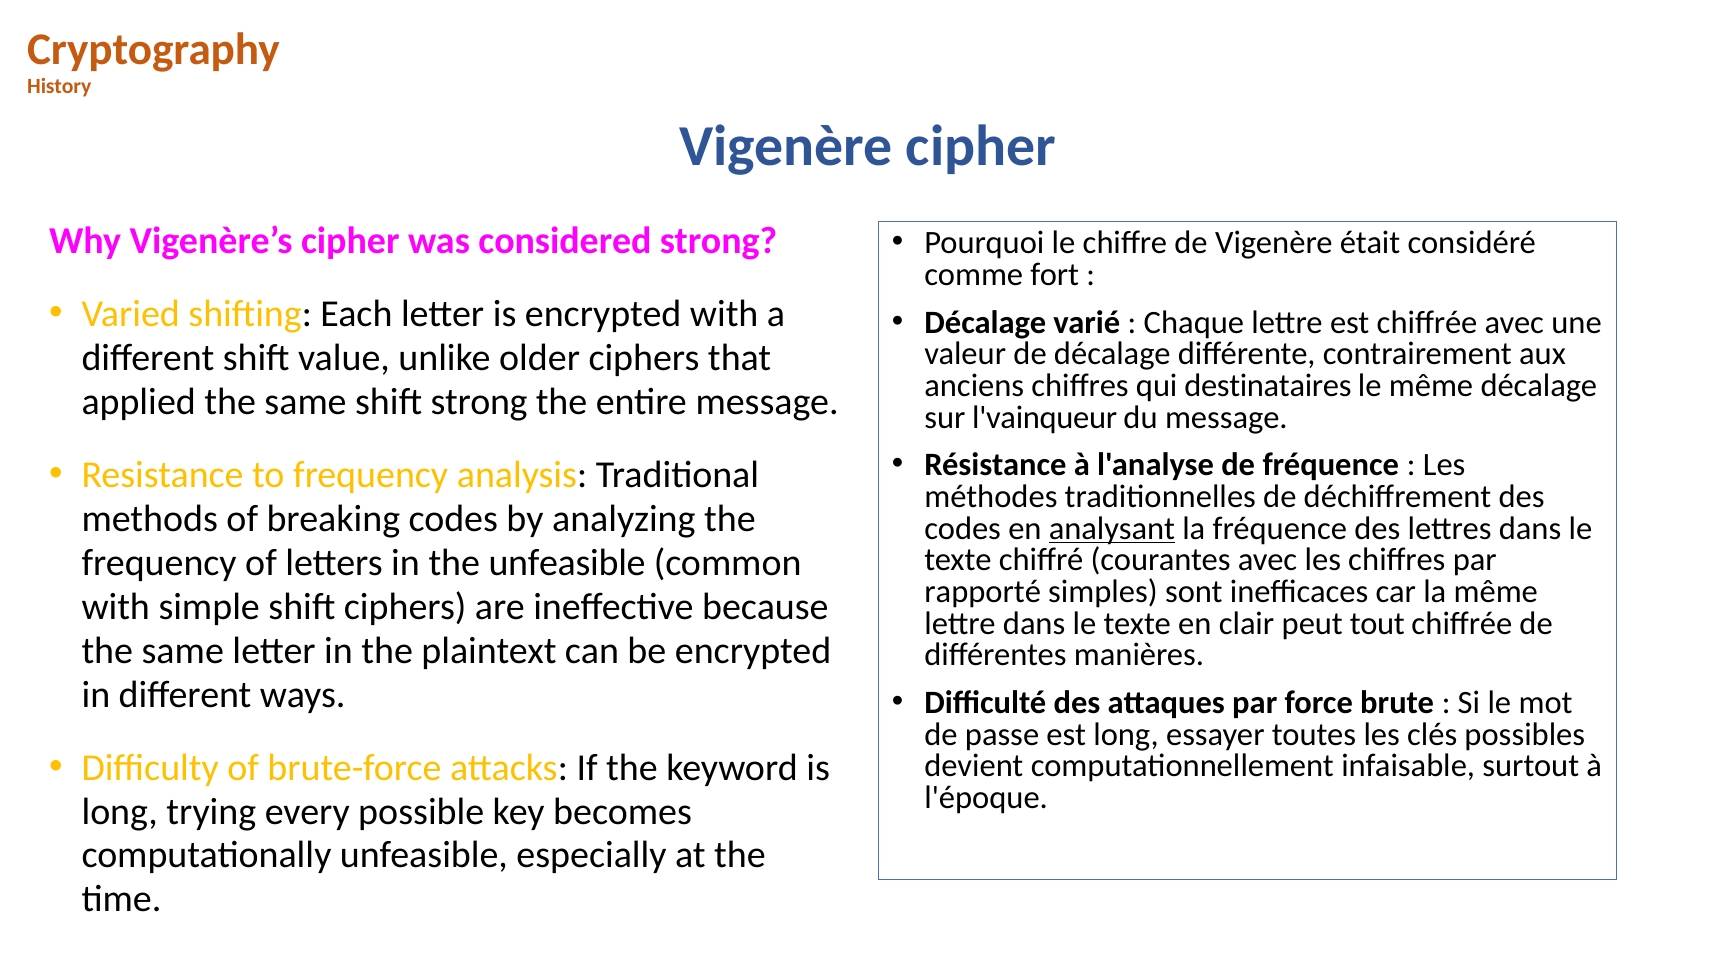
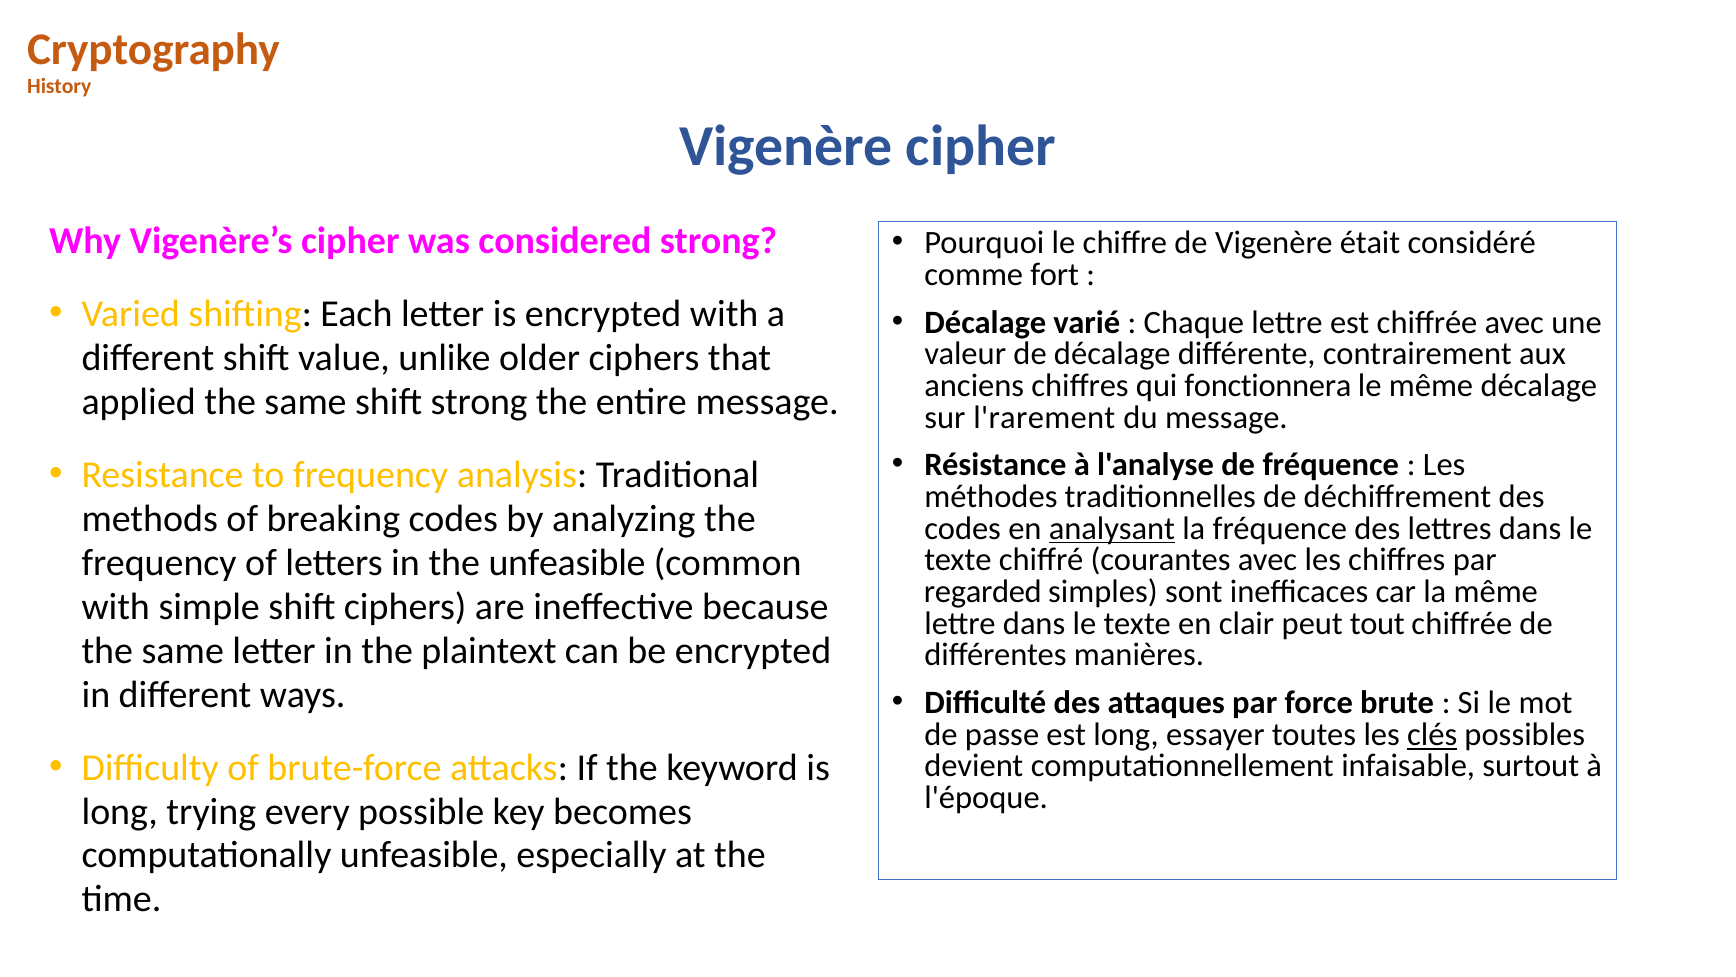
destinataires: destinataires -> fonctionnera
l'vainqueur: l'vainqueur -> l'rarement
rapporté: rapporté -> regarded
clés underline: none -> present
